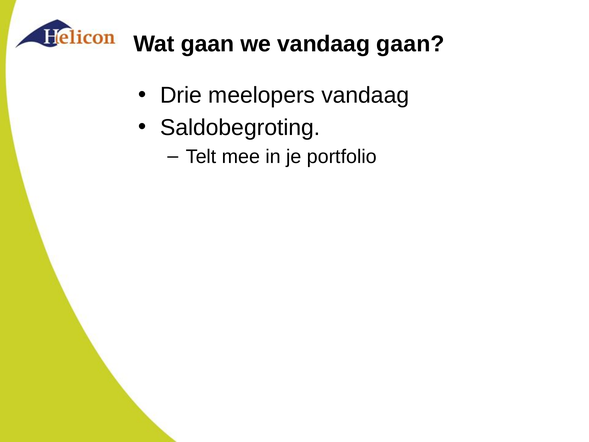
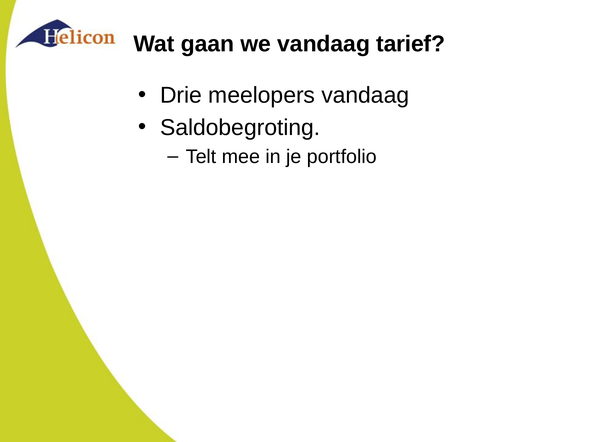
vandaag gaan: gaan -> tarief
